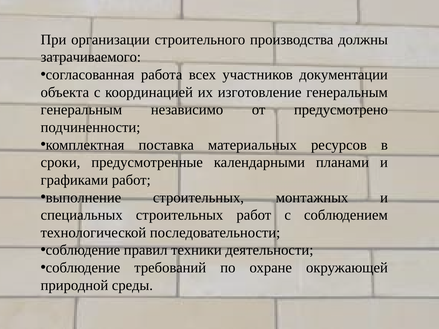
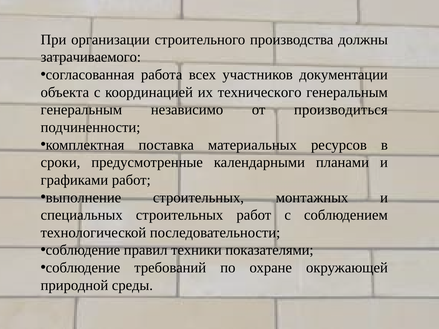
изготовление: изготовление -> технического
предусмотрено: предусмотрено -> производиться
деятельности: деятельности -> показателями
